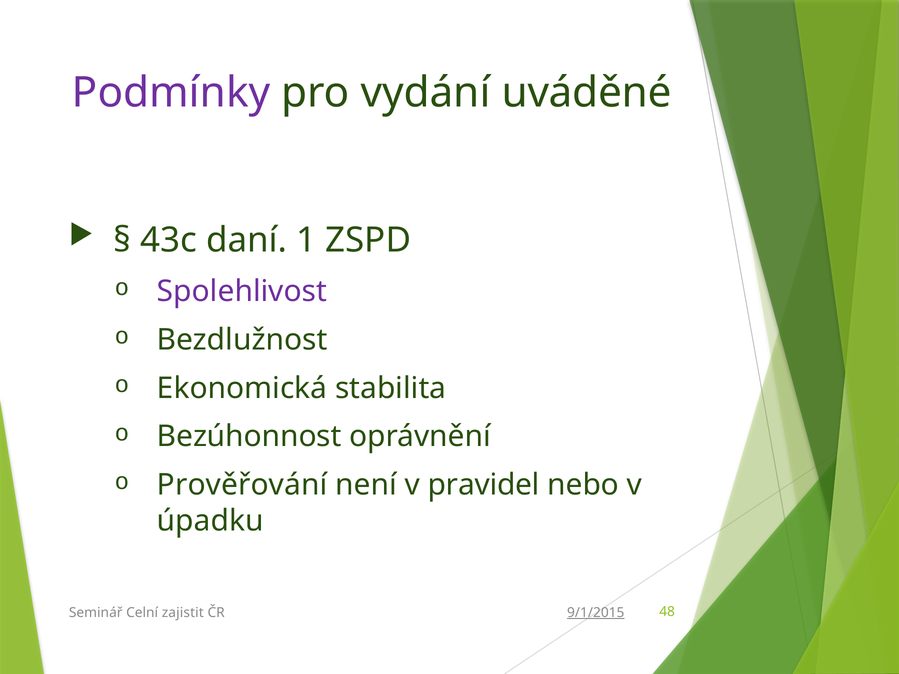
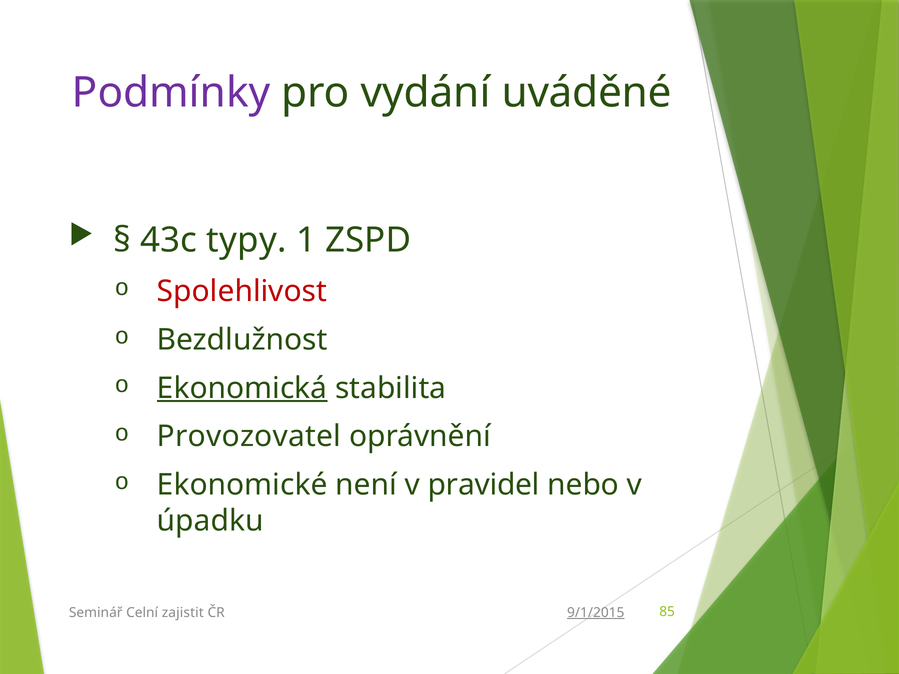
daní: daní -> typy
Spolehlivost colour: purple -> red
Ekonomická underline: none -> present
Bezúhonnost: Bezúhonnost -> Provozovatel
Prověřování: Prověřování -> Ekonomické
48: 48 -> 85
